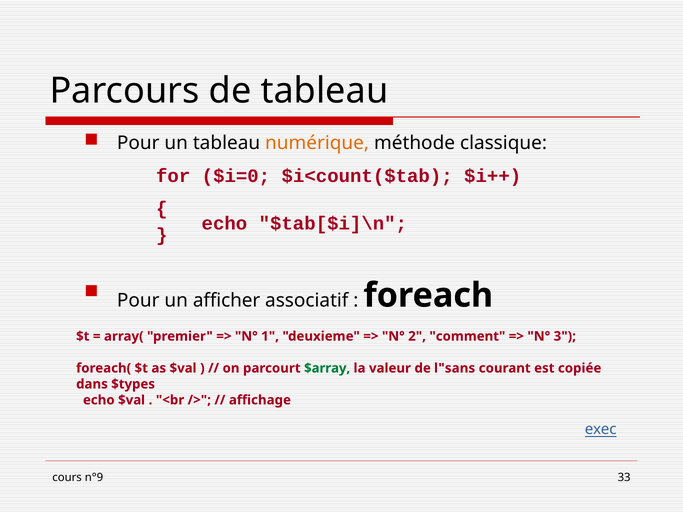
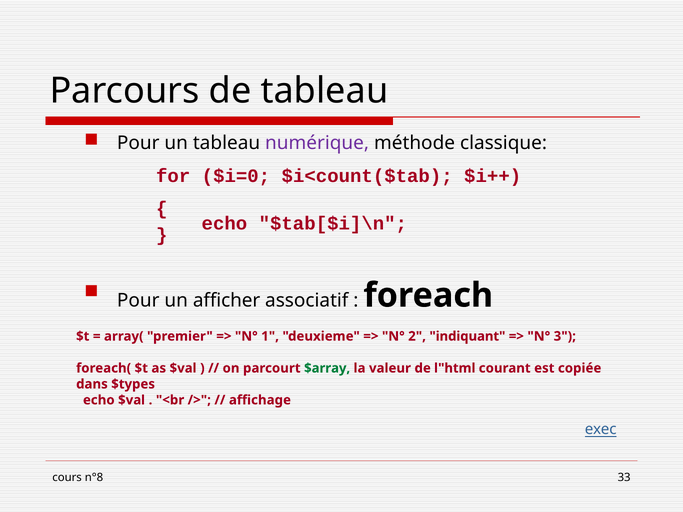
numérique colour: orange -> purple
comment: comment -> indiquant
l"sans: l"sans -> l"html
n°9: n°9 -> n°8
